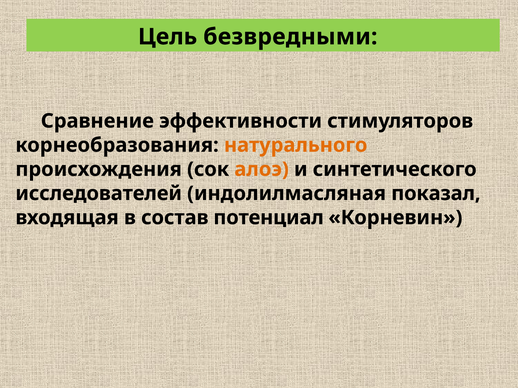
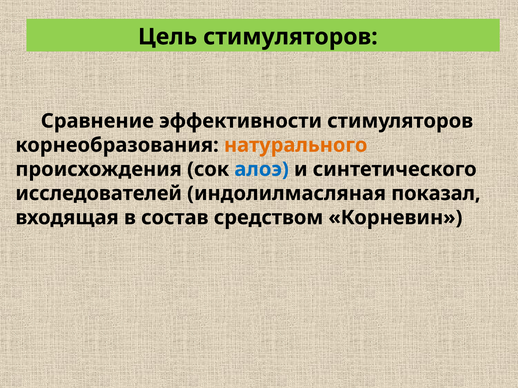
Цель безвредными: безвредными -> стимуляторов
алоэ colour: orange -> blue
потенциал: потенциал -> средством
